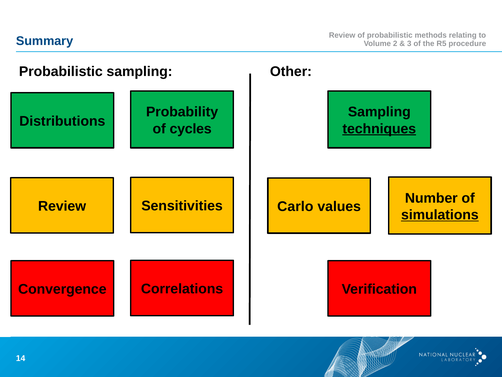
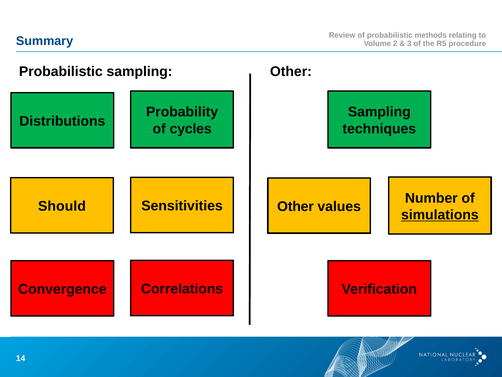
techniques underline: present -> none
Review at (62, 206): Review -> Should
Carlo at (295, 206): Carlo -> Other
